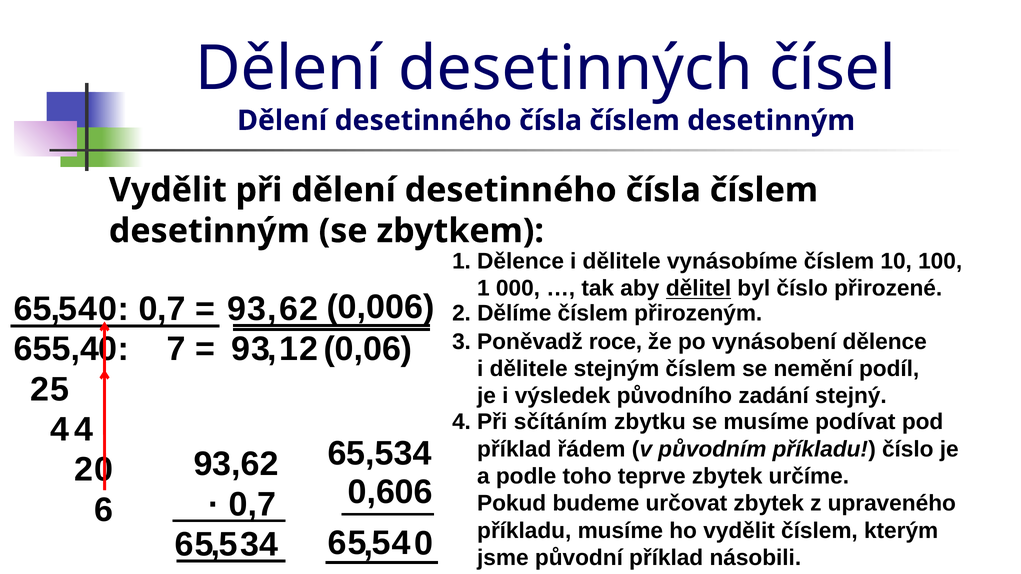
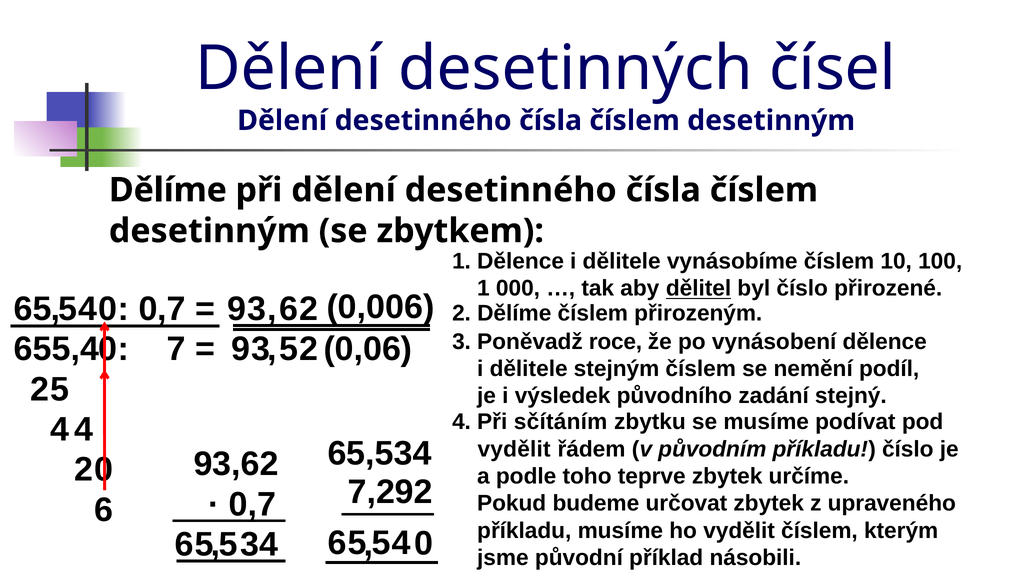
Vydělit at (168, 190): Vydělit -> Dělíme
1 at (289, 349): 1 -> 5
příklad at (514, 449): příklad -> vydělit
0,606: 0,606 -> 7,292
